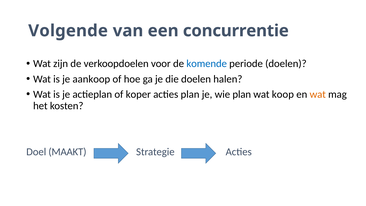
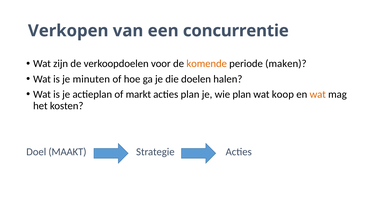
Volgende: Volgende -> Verkopen
komende colour: blue -> orange
periode doelen: doelen -> maken
aankoop: aankoop -> minuten
koper: koper -> markt
